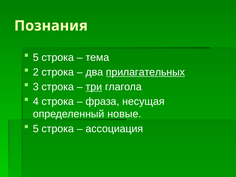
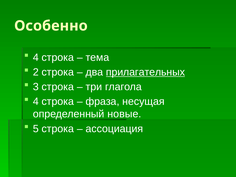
Познания: Познания -> Особенно
5 at (36, 57): 5 -> 4
три underline: present -> none
